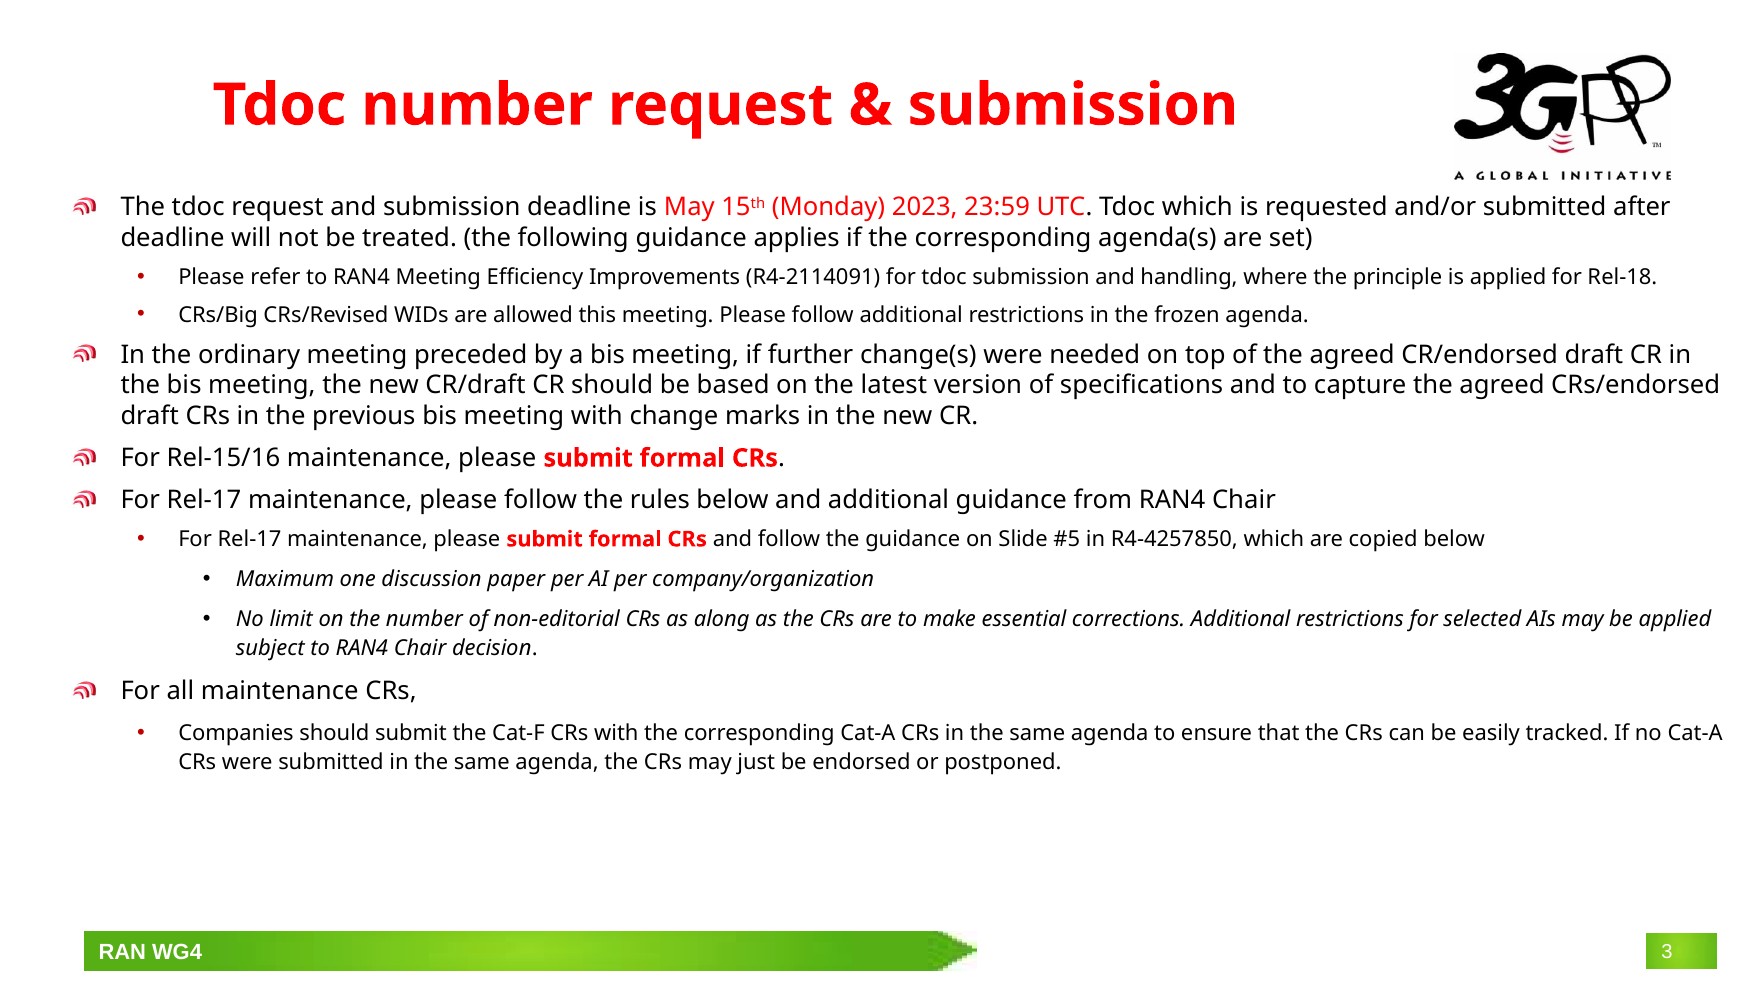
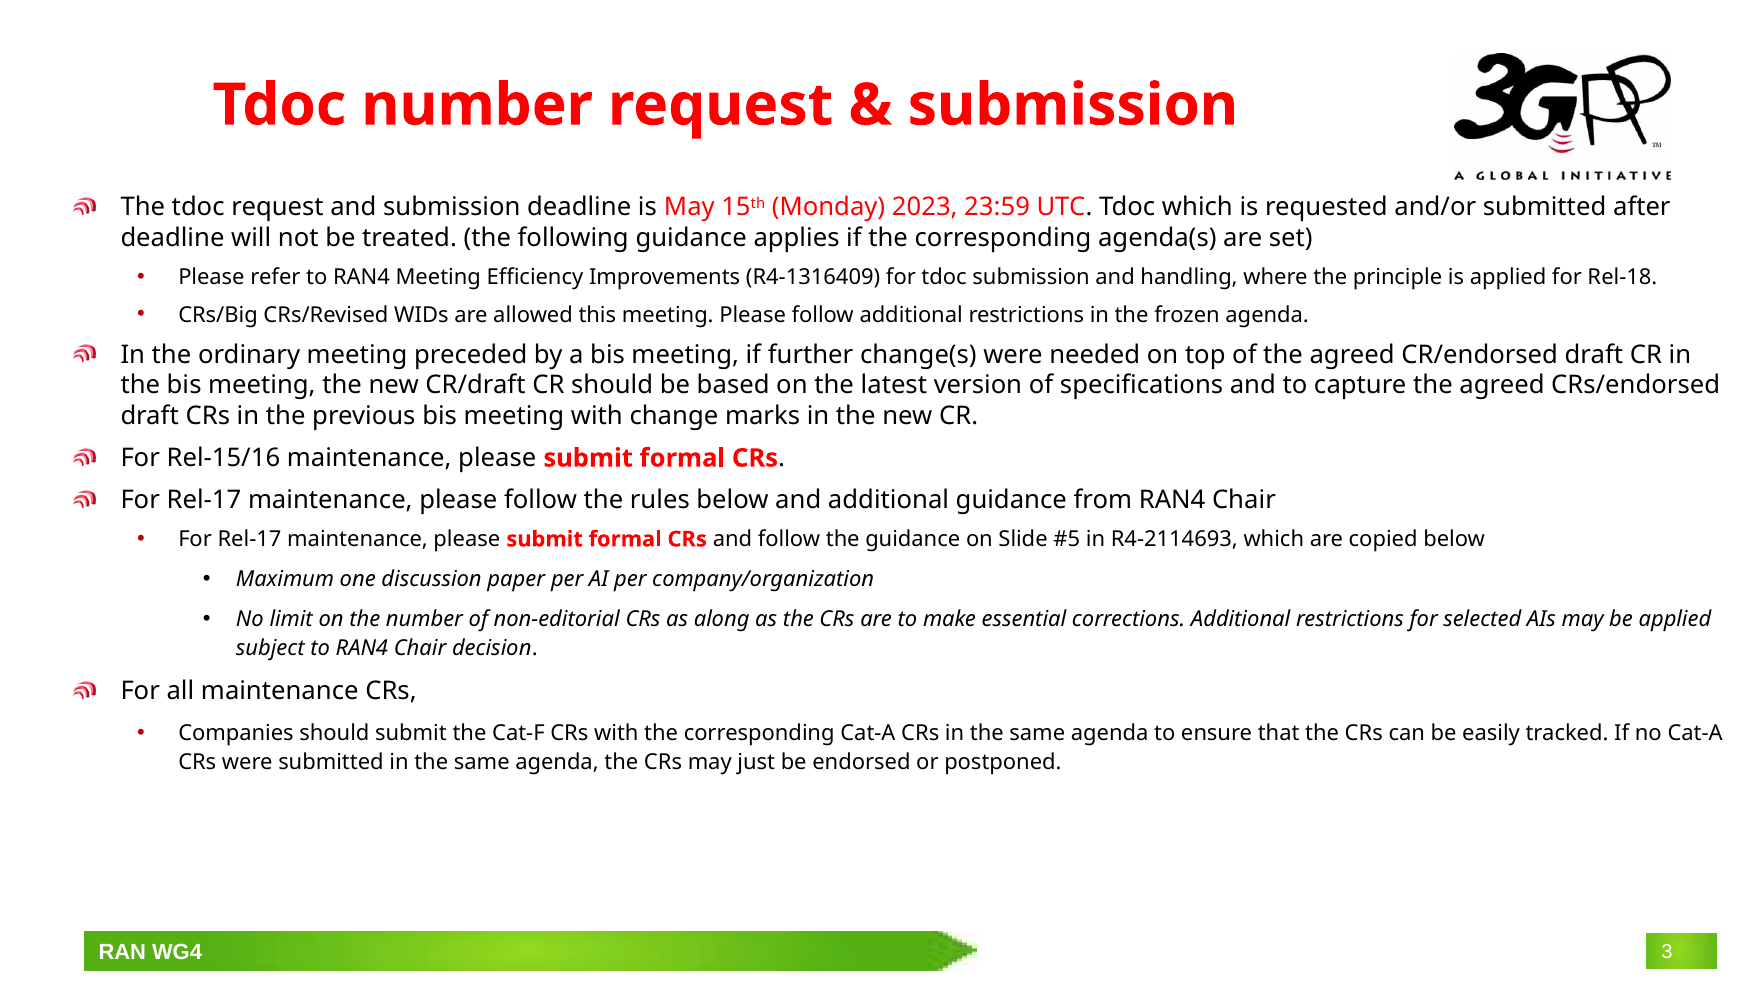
R4-2114091: R4-2114091 -> R4-1316409
R4-4257850: R4-4257850 -> R4-2114693
